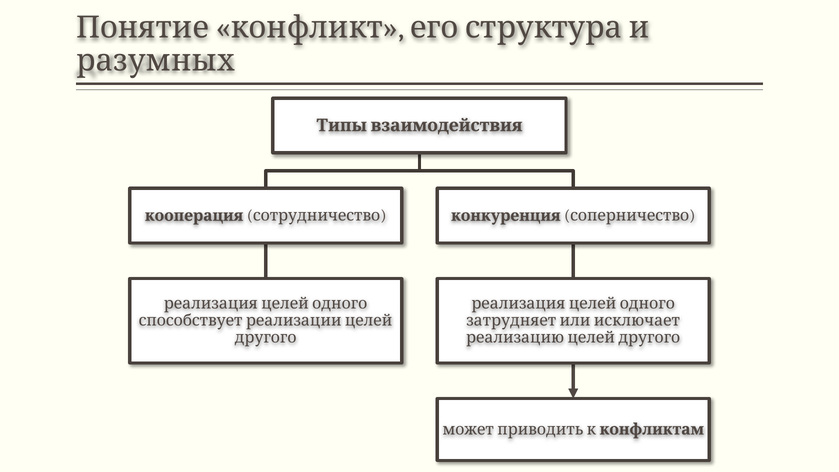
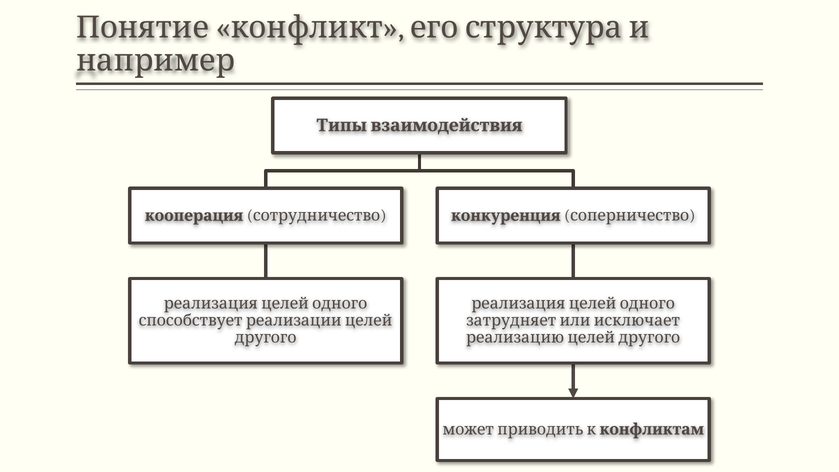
разумных: разумных -> например
